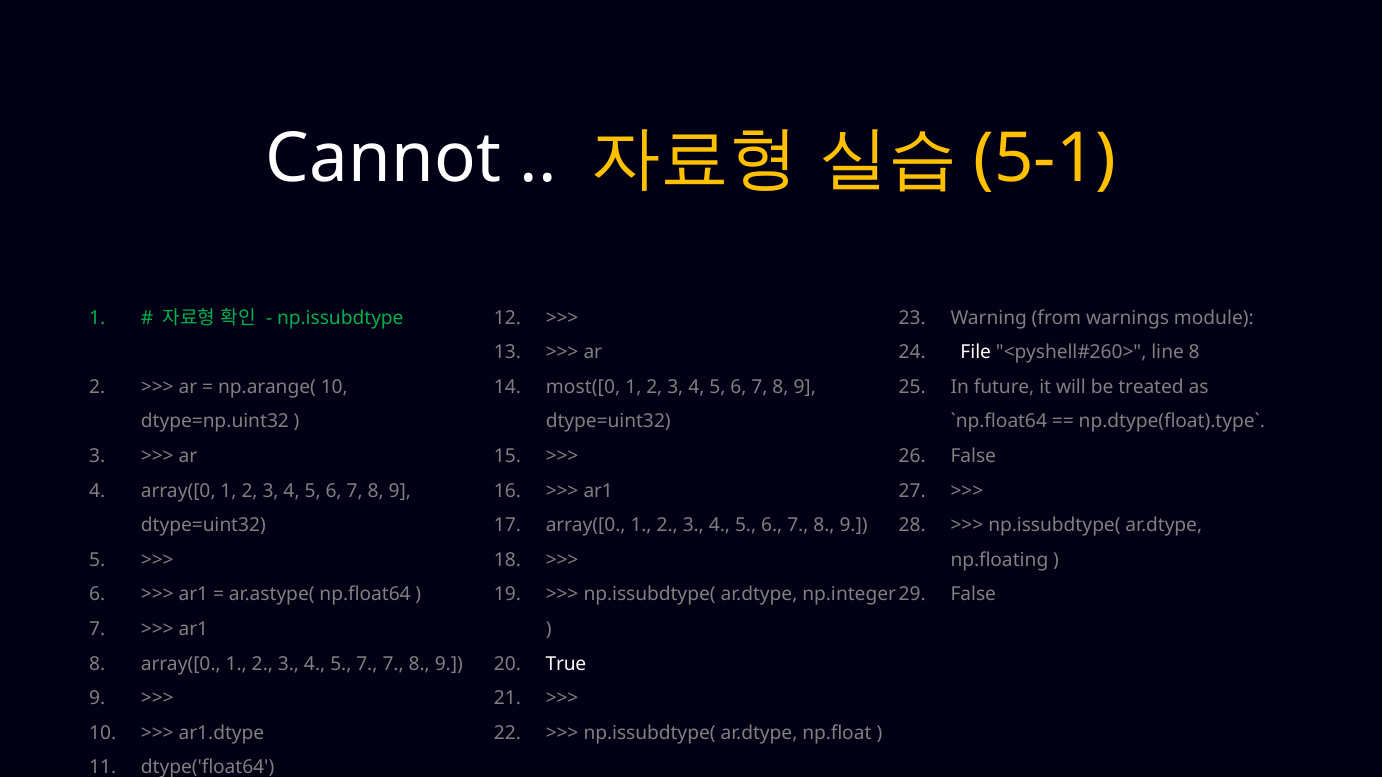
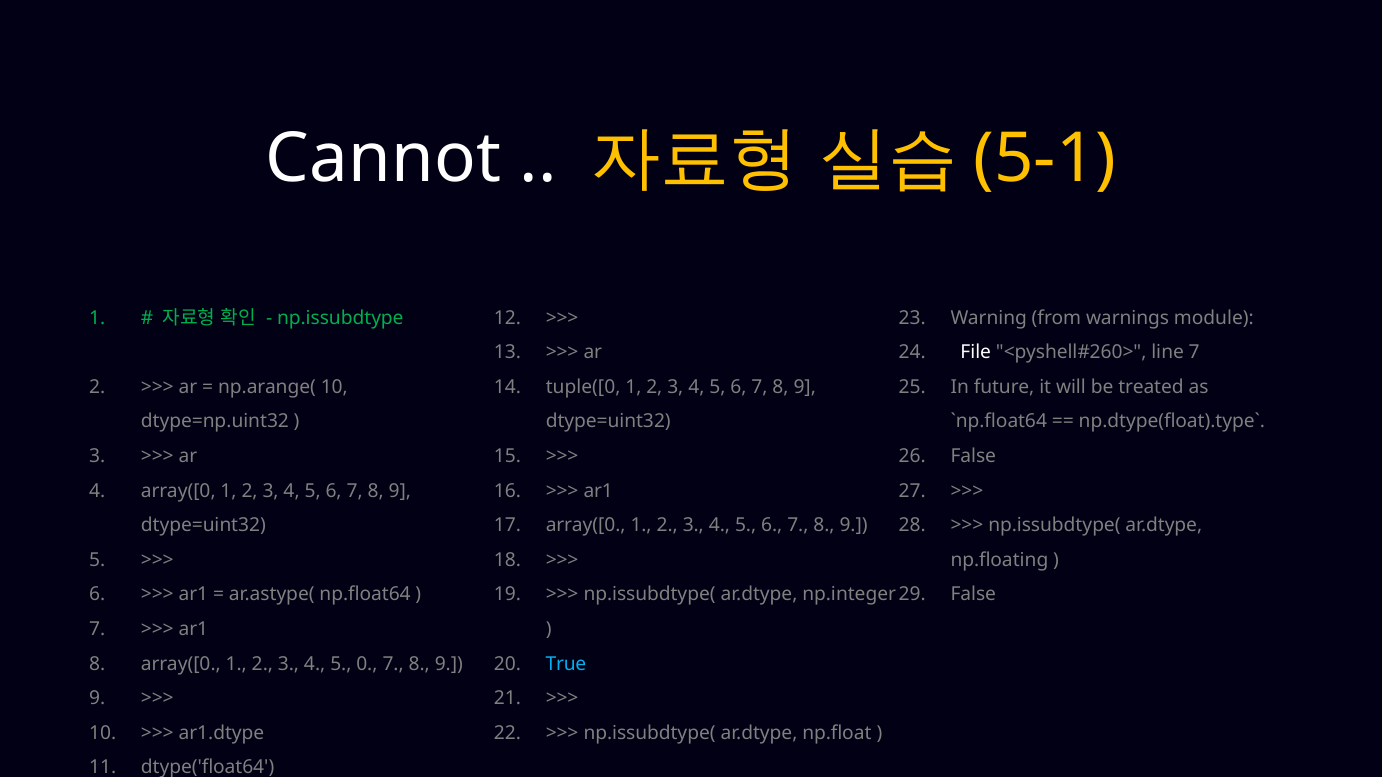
line 8: 8 -> 7
most([0: most([0 -> tuple([0
5 7: 7 -> 0
True colour: white -> light blue
